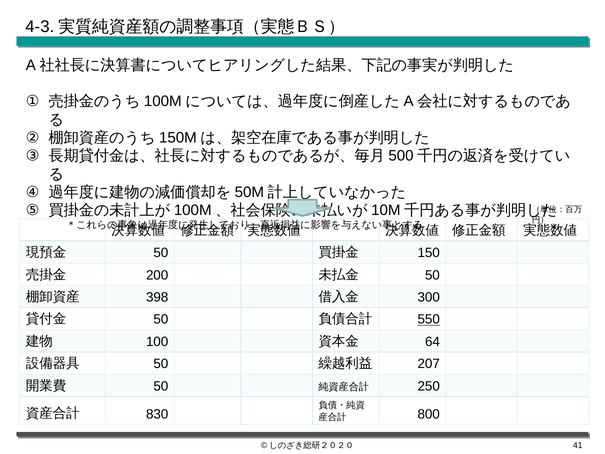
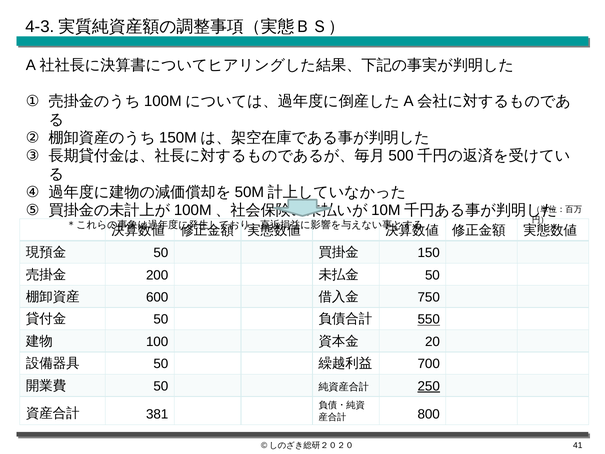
398: 398 -> 600
300: 300 -> 750
64: 64 -> 20
207: 207 -> 700
250 underline: none -> present
830: 830 -> 381
